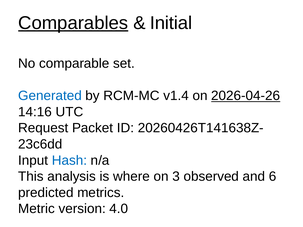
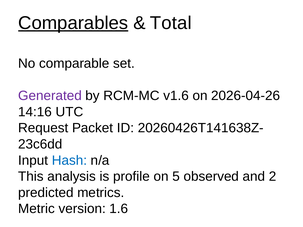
Initial: Initial -> Total
Generated colour: blue -> purple
v1.4: v1.4 -> v1.6
2026-04-26 underline: present -> none
where: where -> profile
3: 3 -> 5
6: 6 -> 2
4.0: 4.0 -> 1.6
